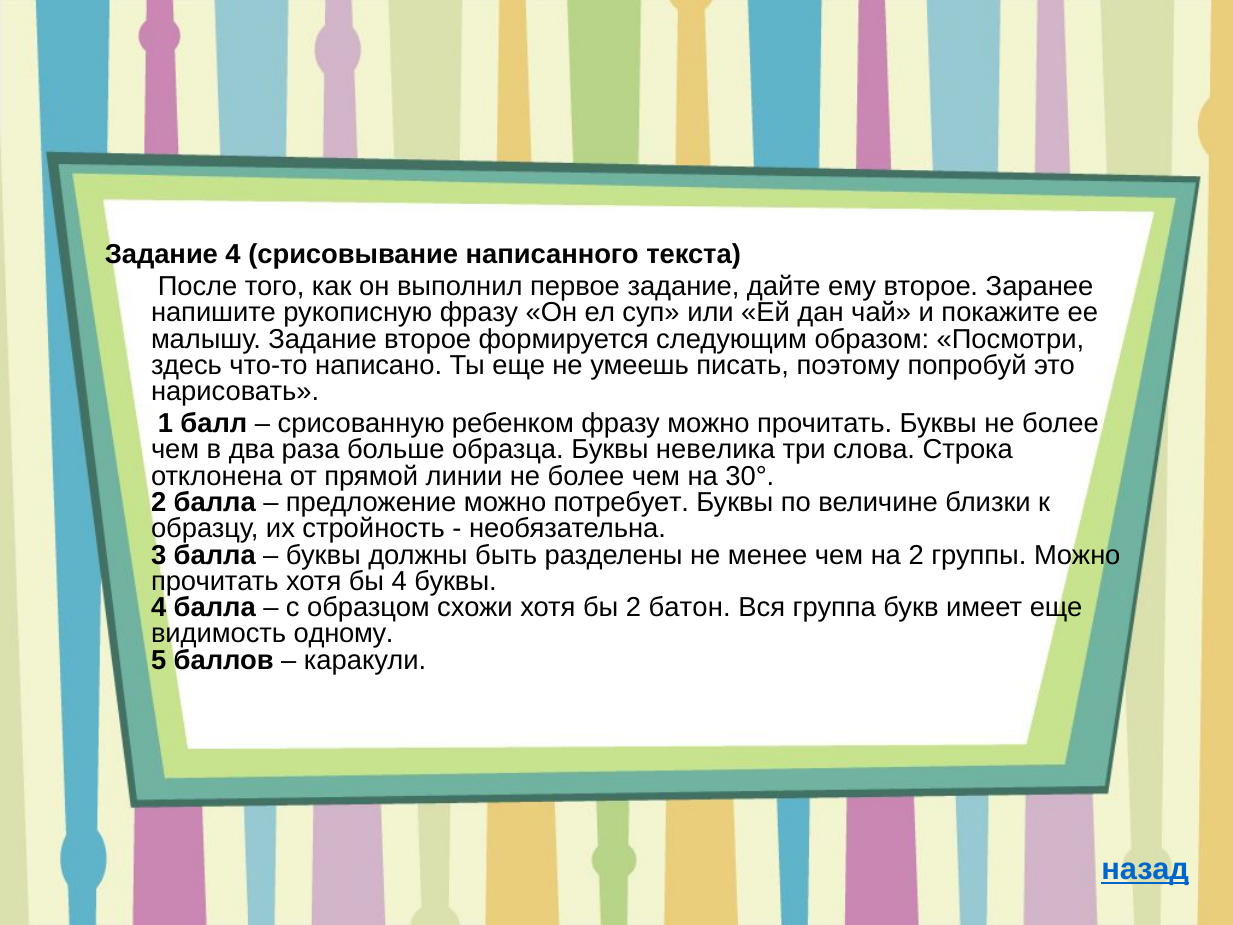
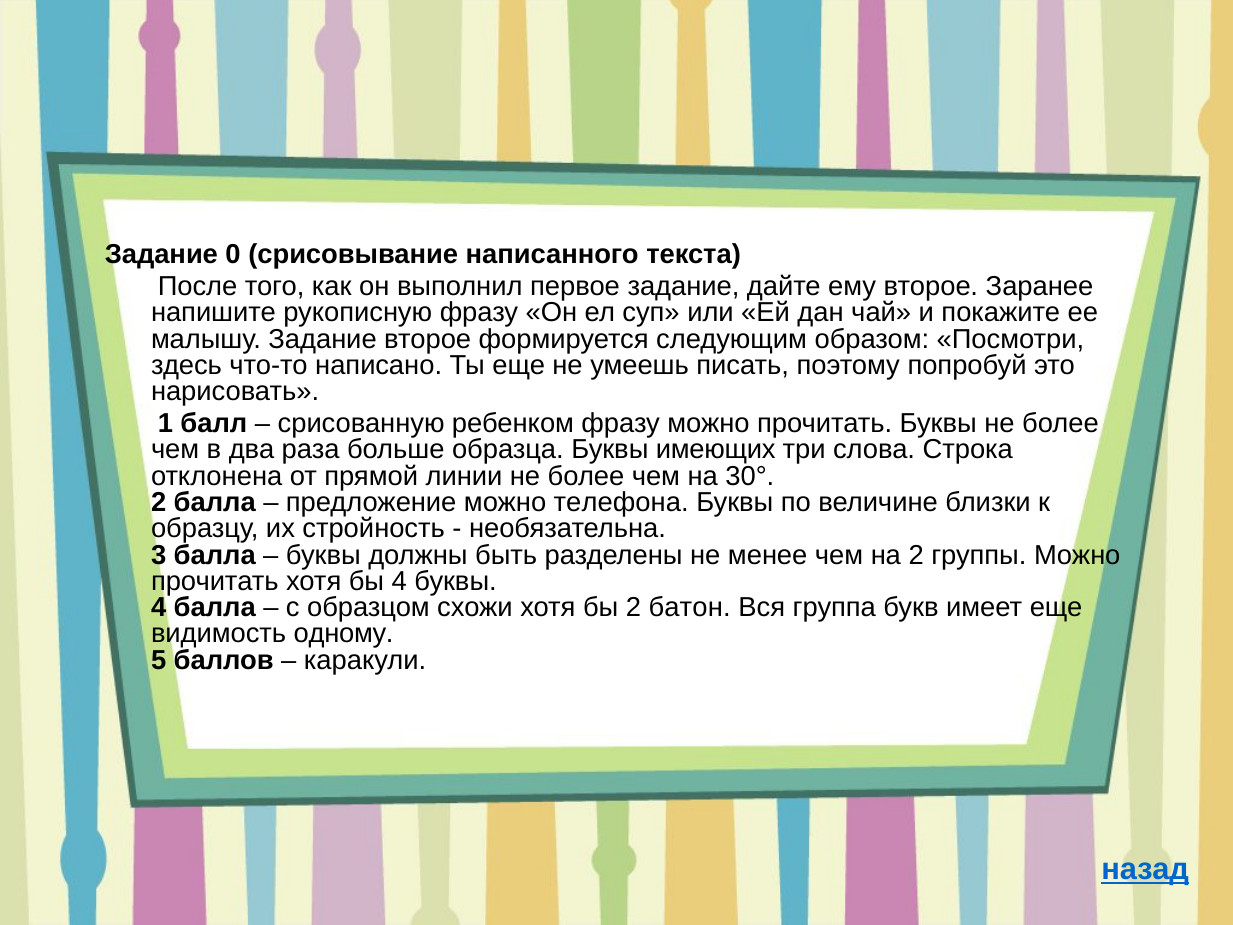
Задание 4: 4 -> 0
невелика: невелика -> имеющих
потребует: потребует -> телефона
